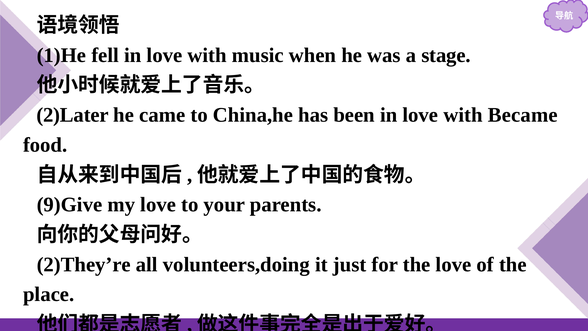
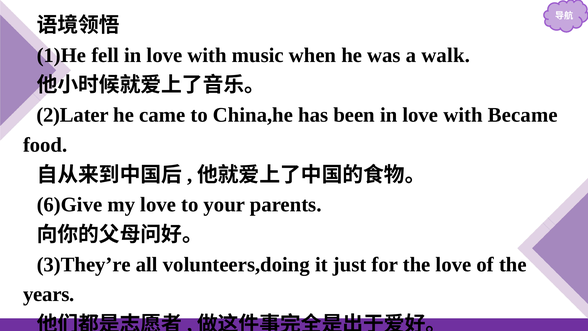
stage: stage -> walk
9)Give: 9)Give -> 6)Give
2)They’re: 2)They’re -> 3)They’re
place: place -> years
